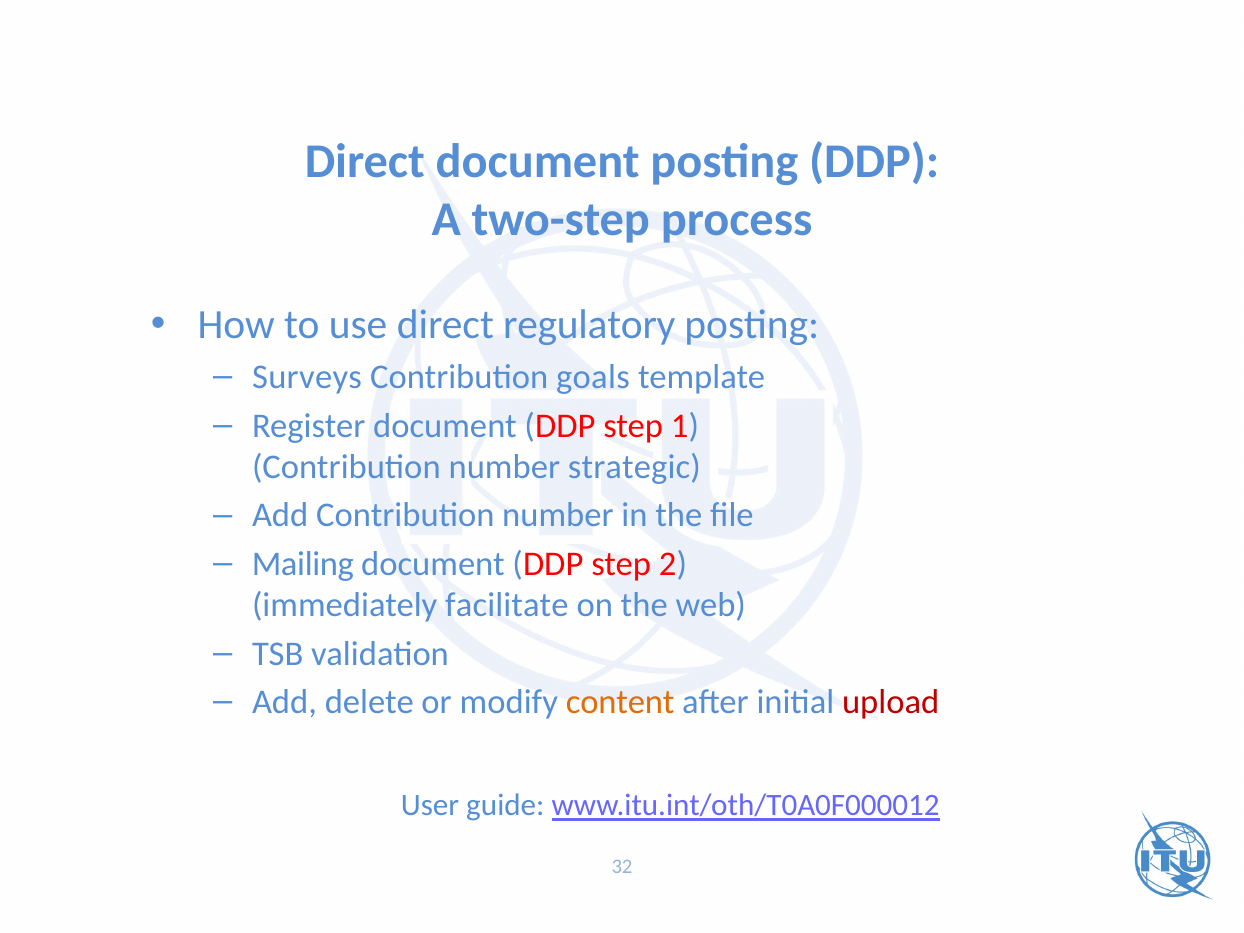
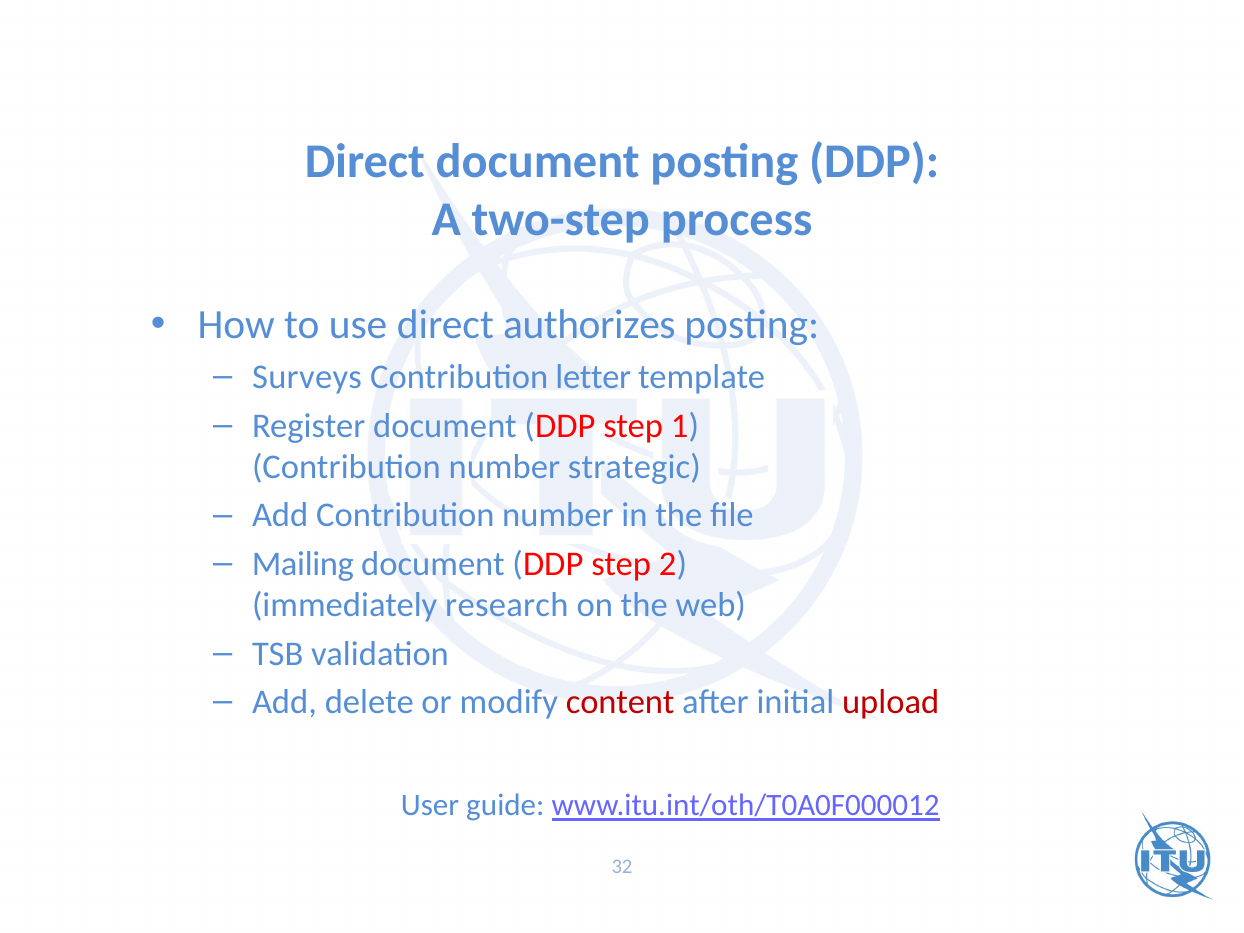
regulatory: regulatory -> authorizes
goals: goals -> letter
facilitate: facilitate -> research
content colour: orange -> red
